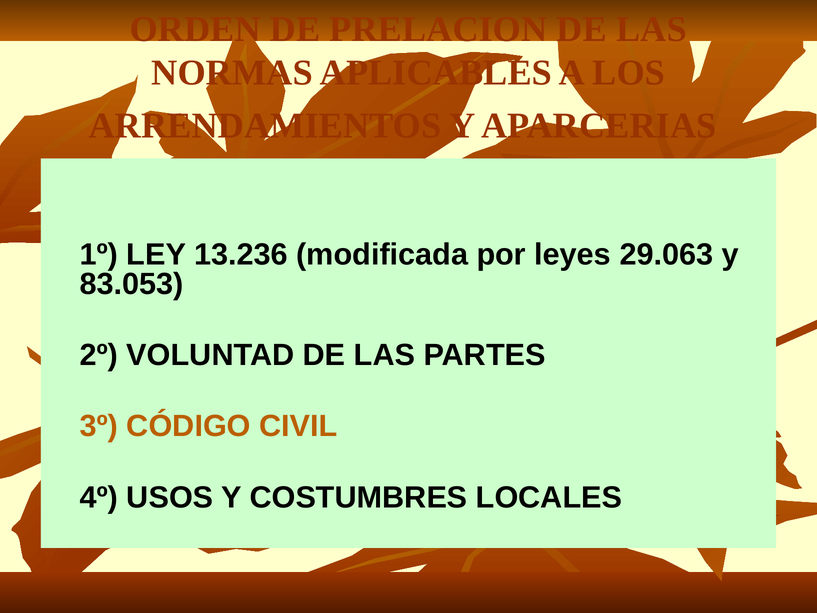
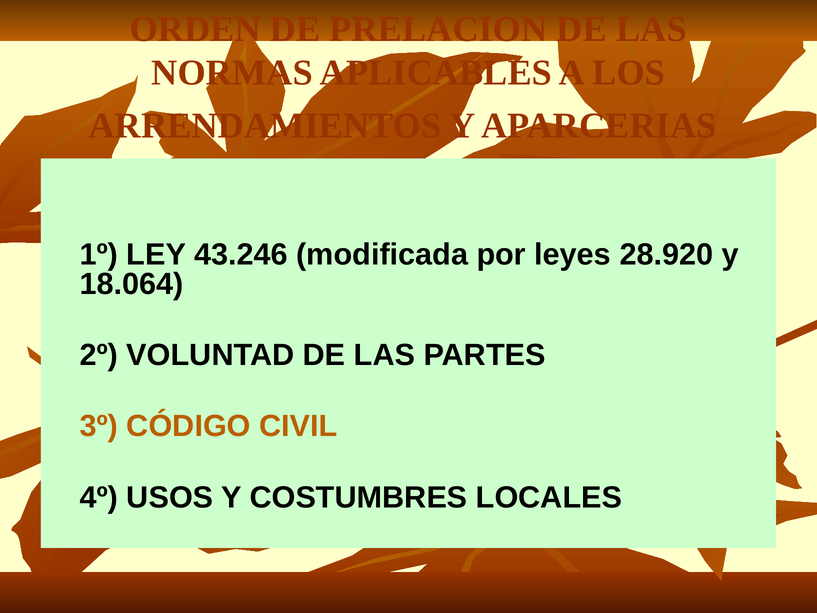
13.236: 13.236 -> 43.246
29.063: 29.063 -> 28.920
83.053: 83.053 -> 18.064
